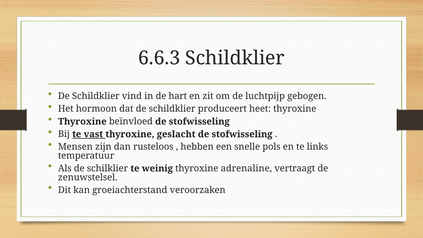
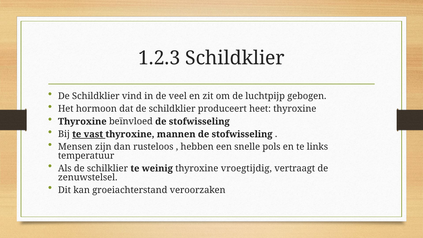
6.6.3: 6.6.3 -> 1.2.3
hart: hart -> veel
geslacht: geslacht -> mannen
adrenaline: adrenaline -> vroegtijdig
